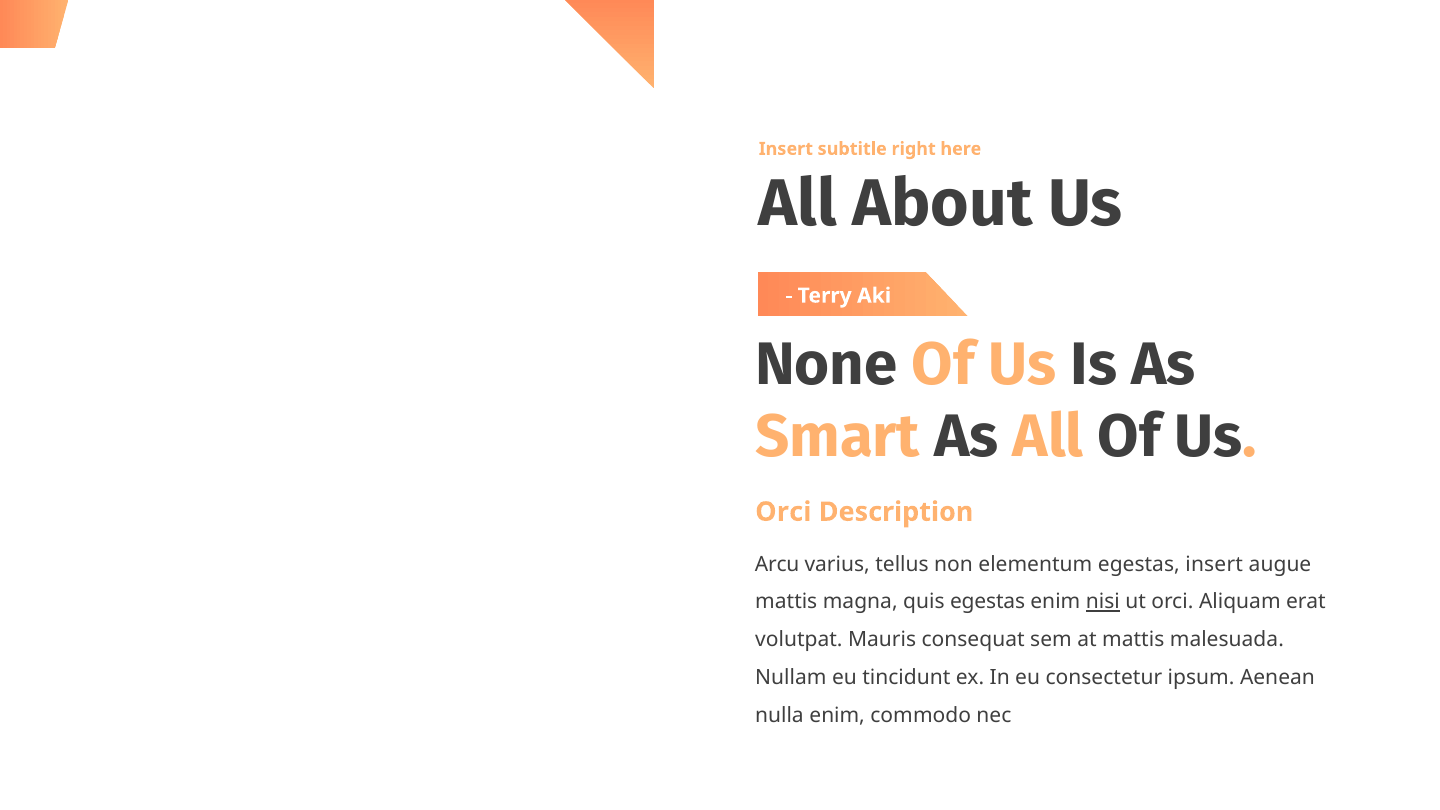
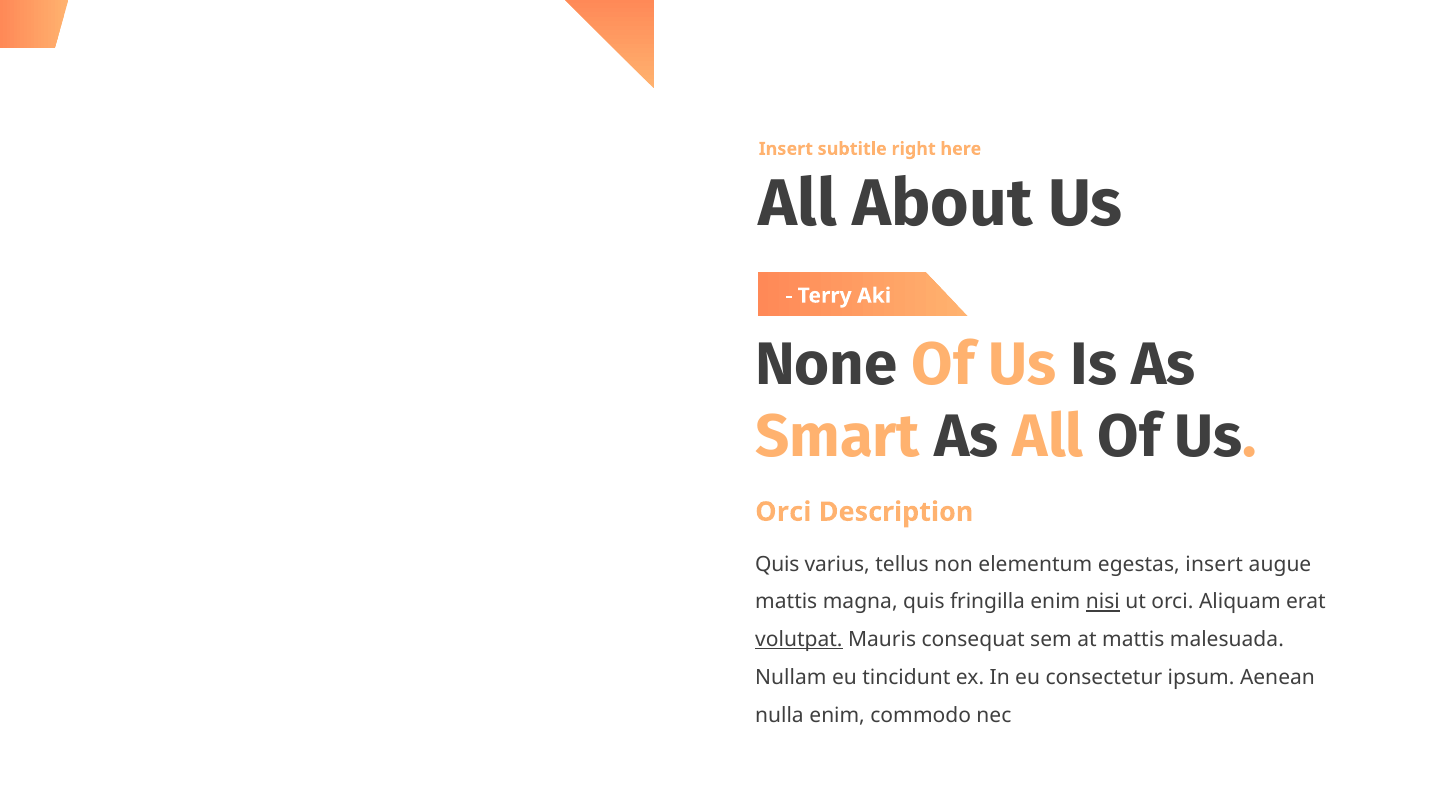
Arcu at (777, 564): Arcu -> Quis
quis egestas: egestas -> fringilla
volutpat underline: none -> present
